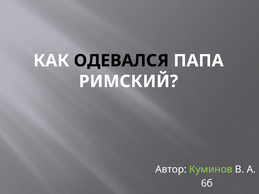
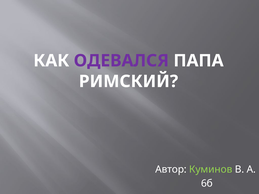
ОДЕВАЛСЯ colour: black -> purple
